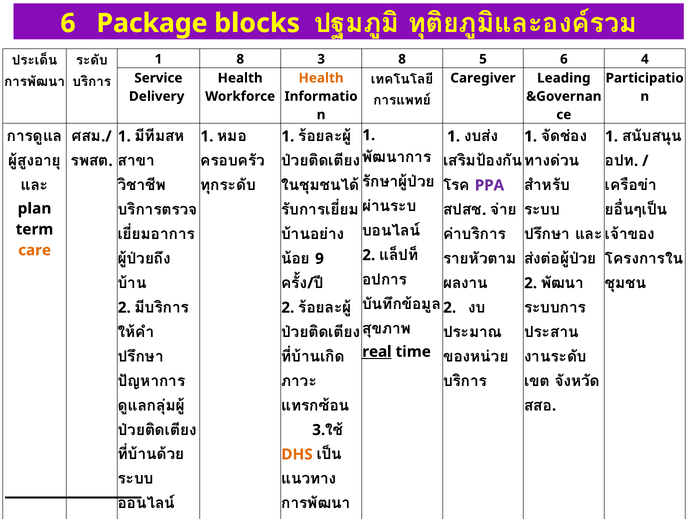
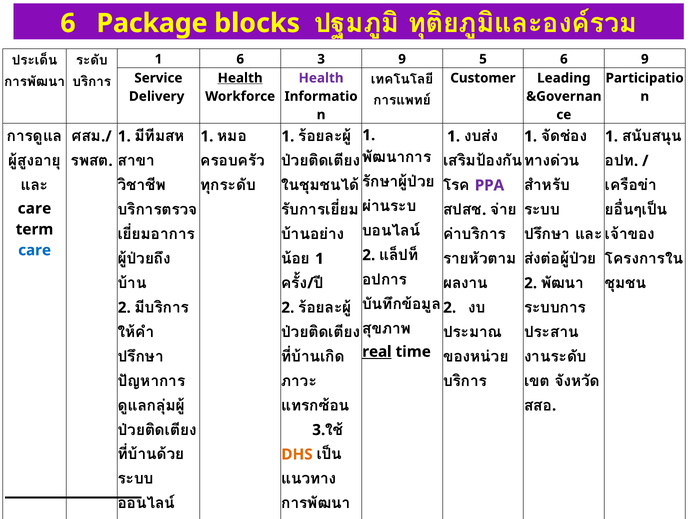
1 8: 8 -> 6
3 8: 8 -> 9
6 4: 4 -> 9
Health at (240, 78) underline: none -> present
Health at (321, 78) colour: orange -> purple
Caregiver: Caregiver -> Customer
plan at (35, 208): plan -> care
care at (35, 250) colour: orange -> blue
9 at (319, 259): 9 -> 1
